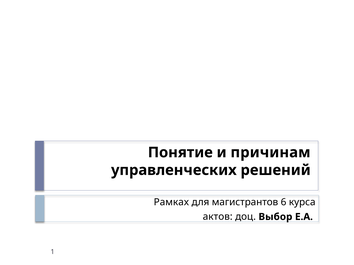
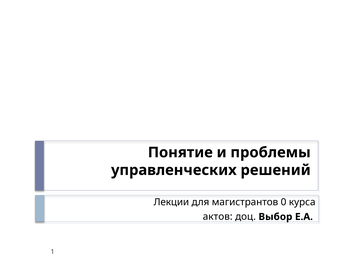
причинам: причинам -> проблемы
Рамках: Рамках -> Лекции
6: 6 -> 0
